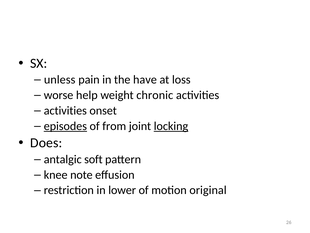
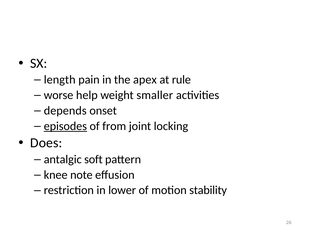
unless: unless -> length
have: have -> apex
loss: loss -> rule
chronic: chronic -> smaller
activities at (65, 110): activities -> depends
locking underline: present -> none
original: original -> stability
